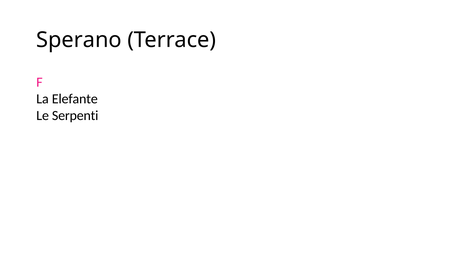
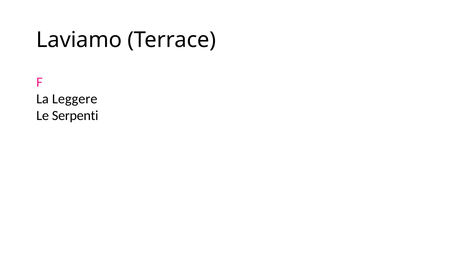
Sperano: Sperano -> Laviamo
Elefante: Elefante -> Leggere
